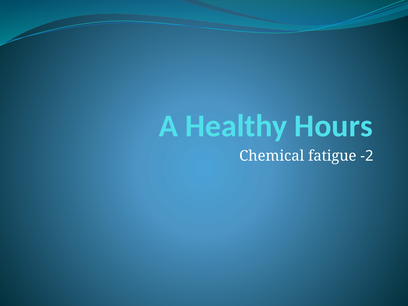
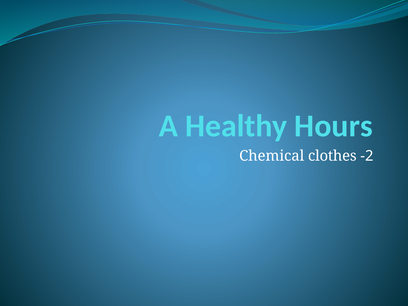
fatigue: fatigue -> clothes
